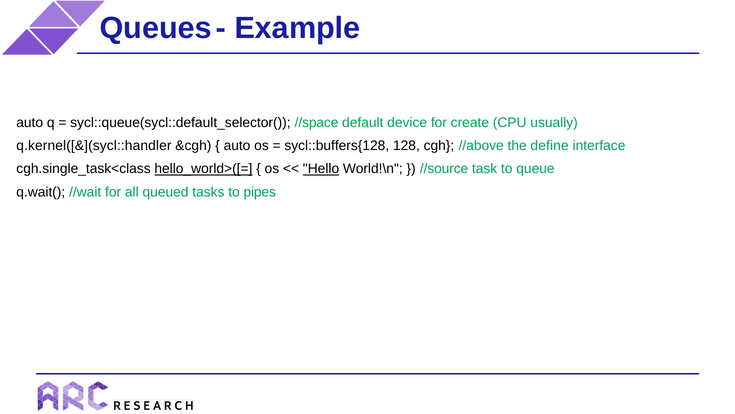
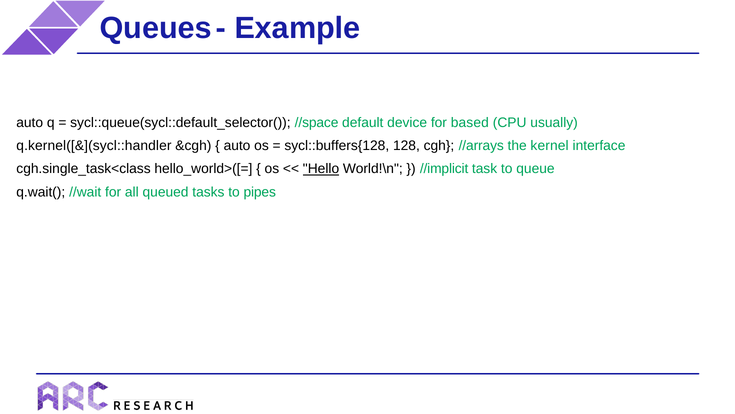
create: create -> based
//above: //above -> //arrays
define: define -> kernel
hello_world>([= underline: present -> none
//source: //source -> //implicit
